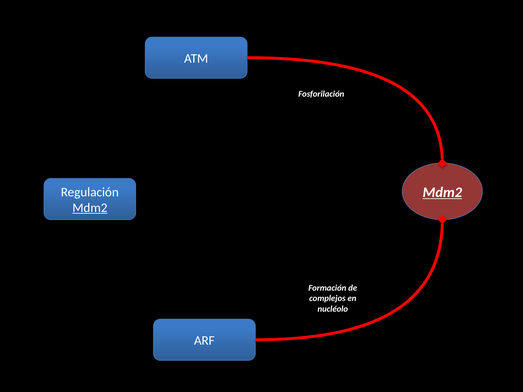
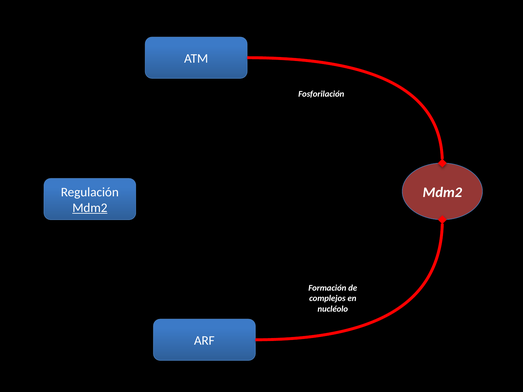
Mdm2 at (442, 192) underline: present -> none
